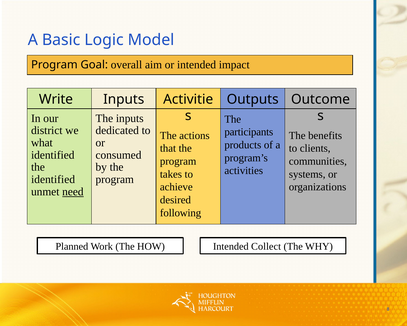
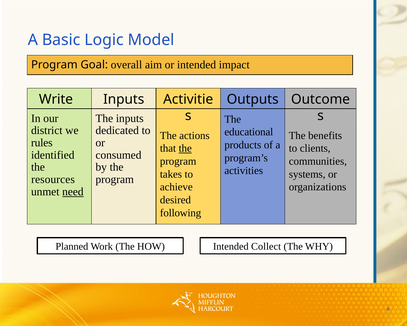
participants: participants -> educational
what: what -> rules
the at (185, 148) underline: none -> present
identified at (53, 179): identified -> resources
